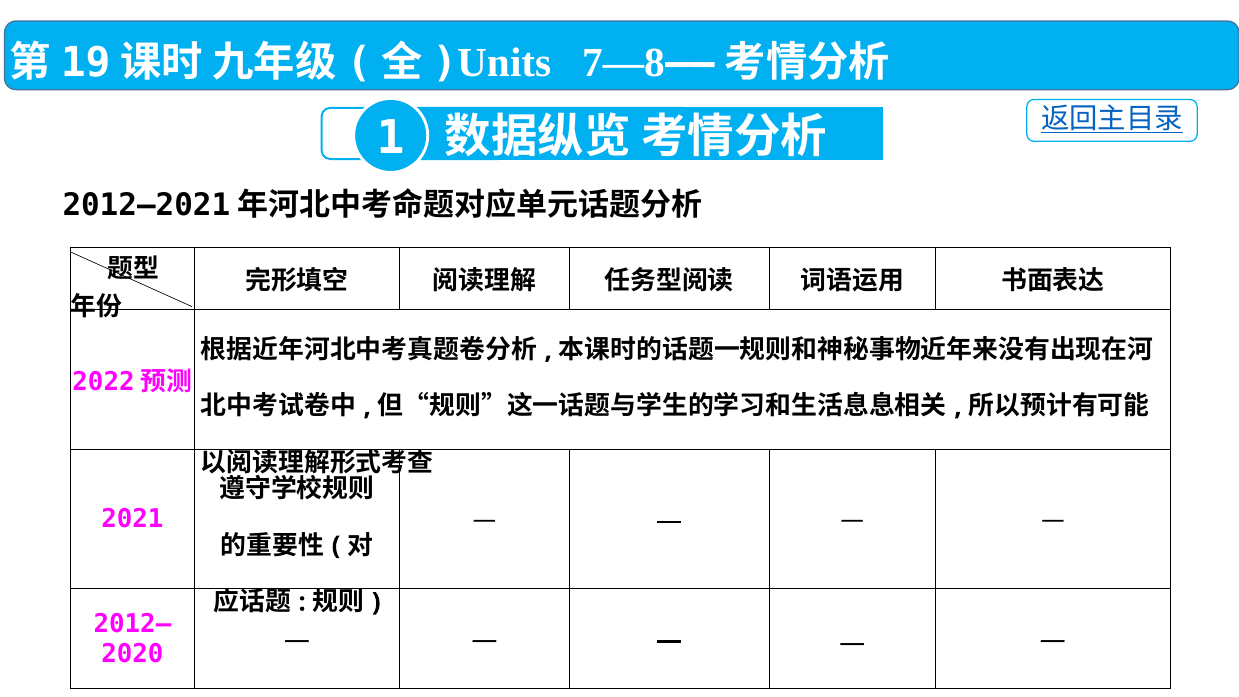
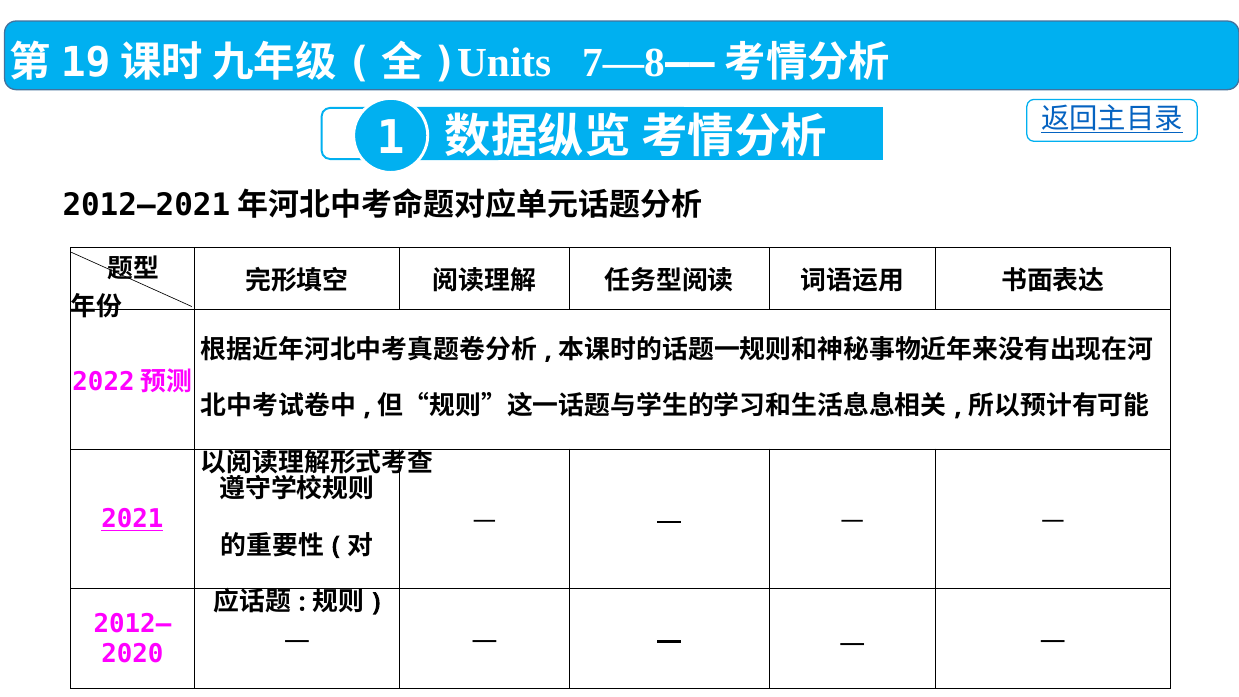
2021 underline: none -> present
